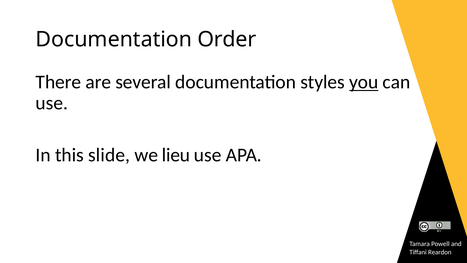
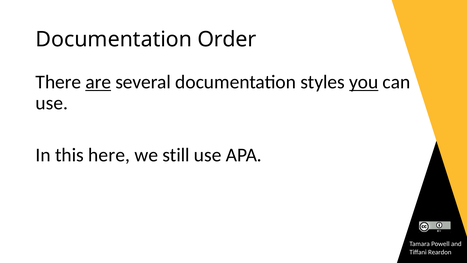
are underline: none -> present
slide: slide -> here
lieu: lieu -> still
